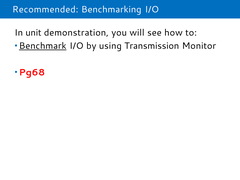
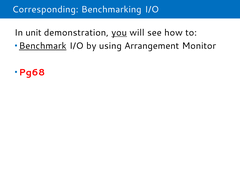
Recommended: Recommended -> Corresponding
you underline: none -> present
Transmission: Transmission -> Arrangement
